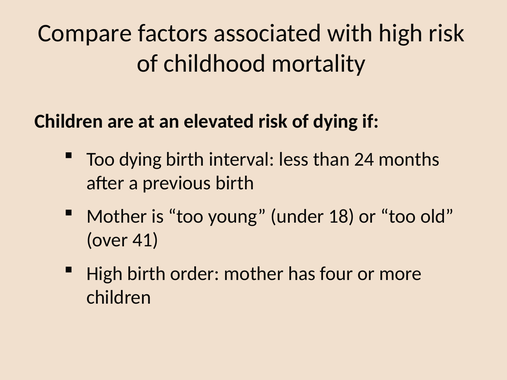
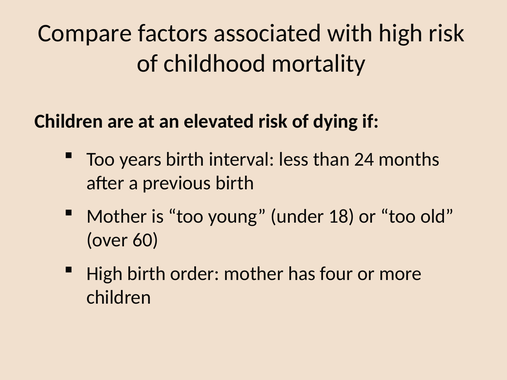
Too dying: dying -> years
41: 41 -> 60
